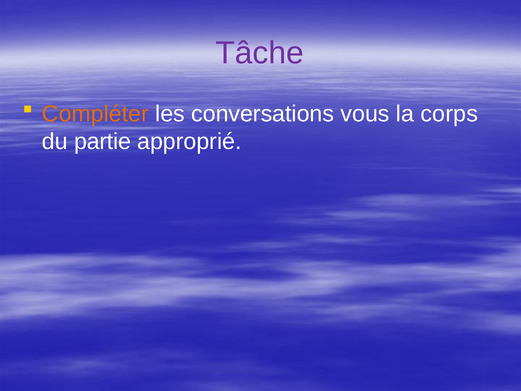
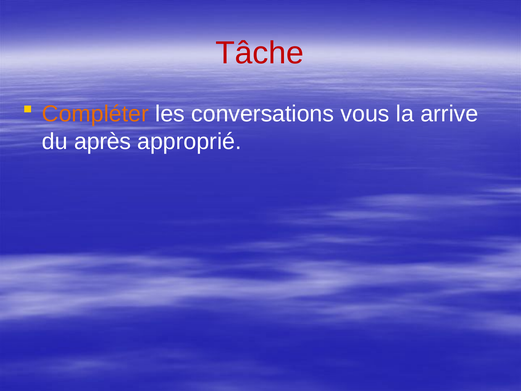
Tâche colour: purple -> red
corps: corps -> arrive
partie: partie -> après
